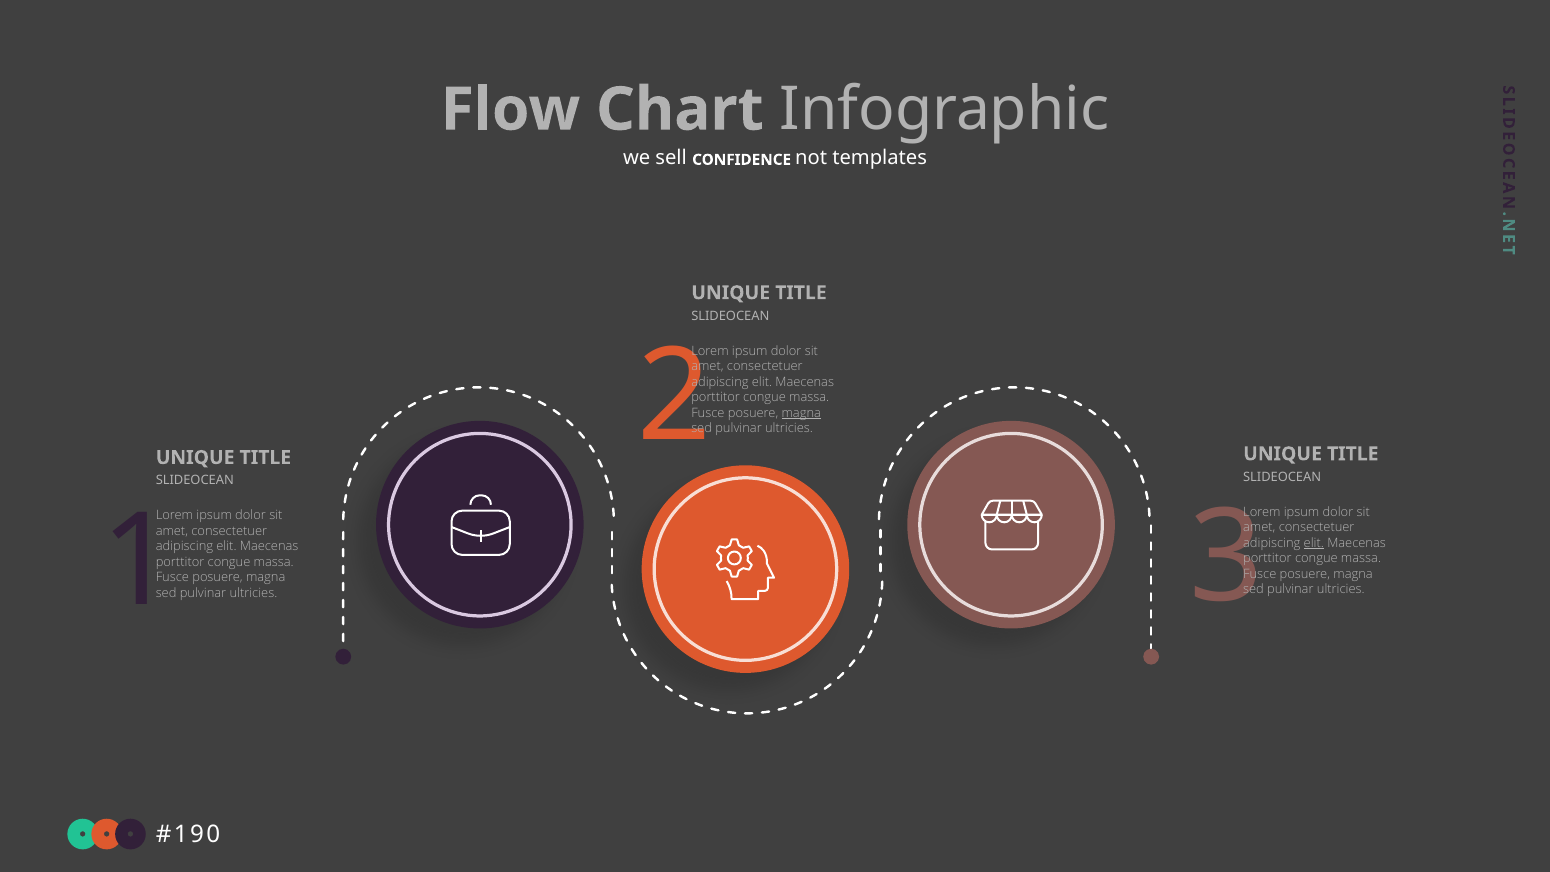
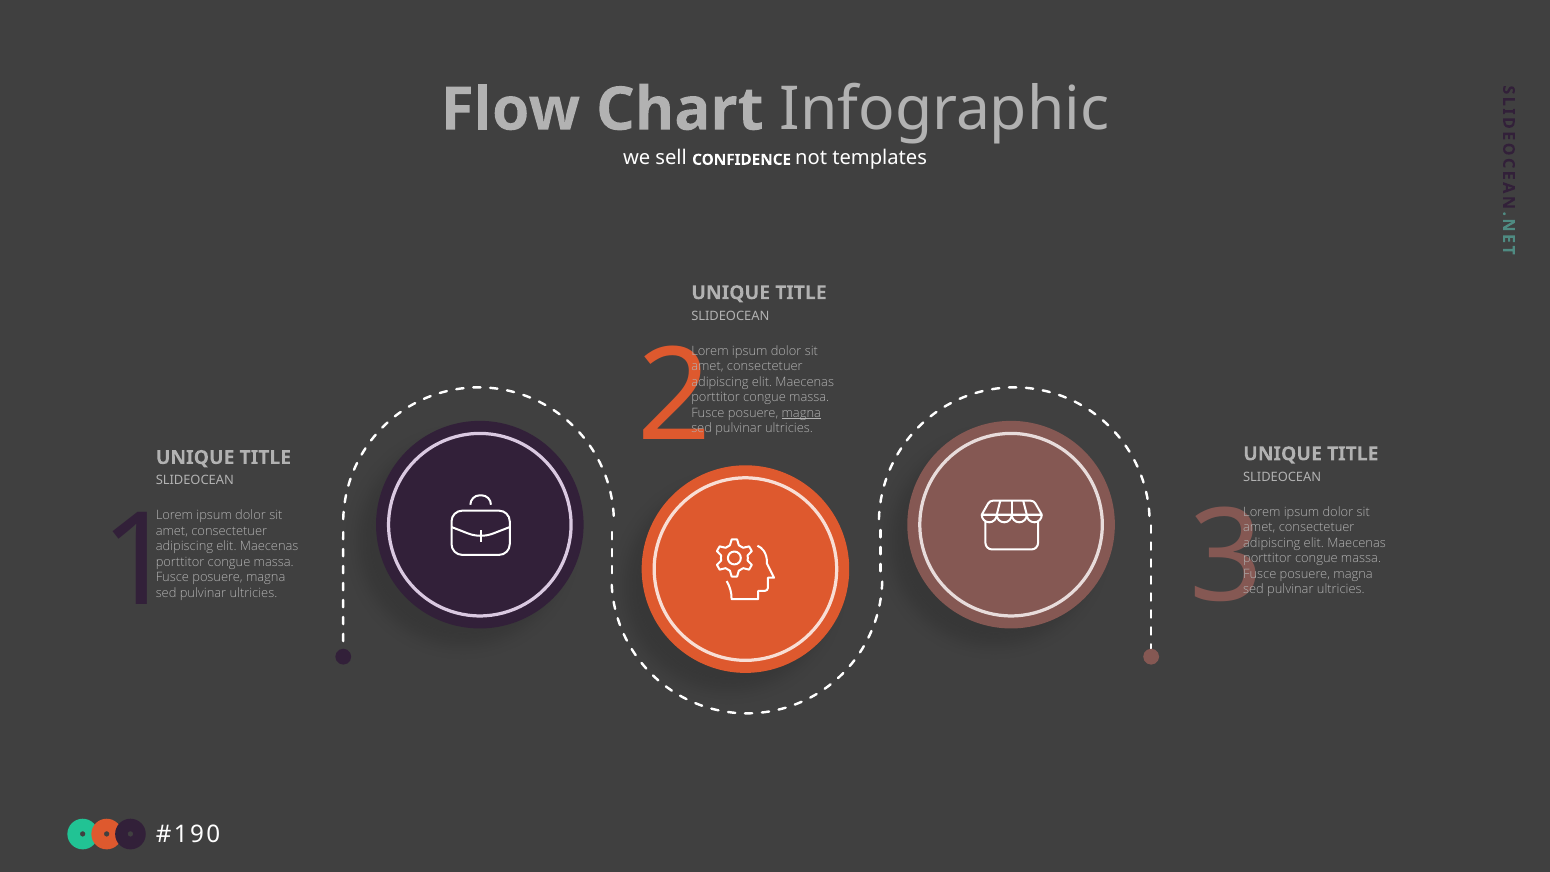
elit at (1314, 543) underline: present -> none
